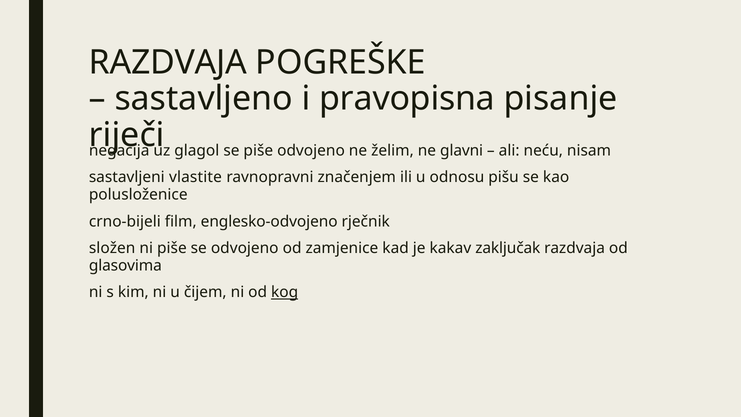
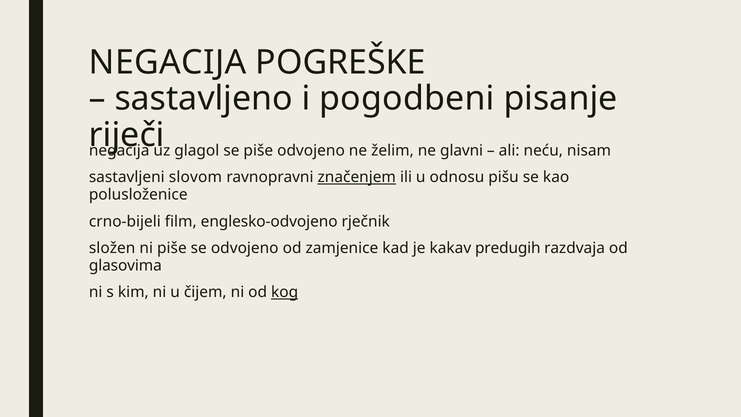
RAZDVAJA at (168, 62): RAZDVAJA -> NEGACIJA
pravopisna: pravopisna -> pogodbeni
vlastite: vlastite -> slovom
značenjem underline: none -> present
zaključak: zaključak -> predugih
